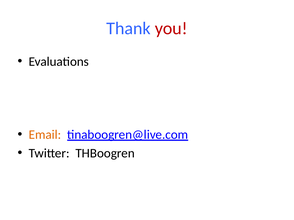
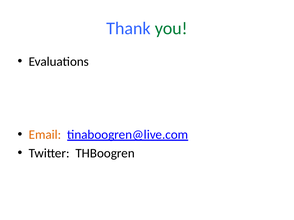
you colour: red -> green
